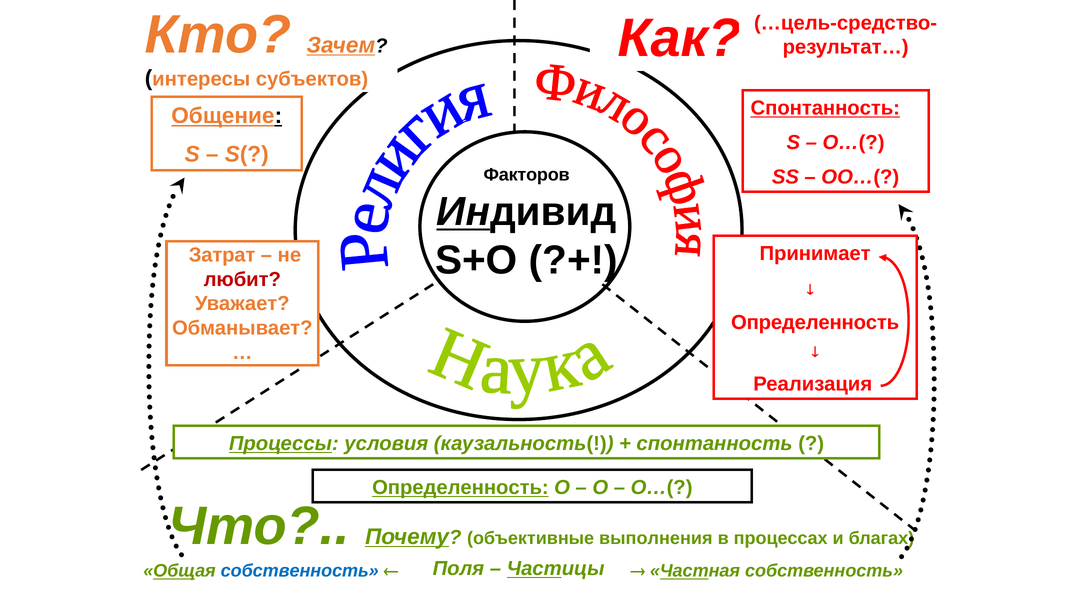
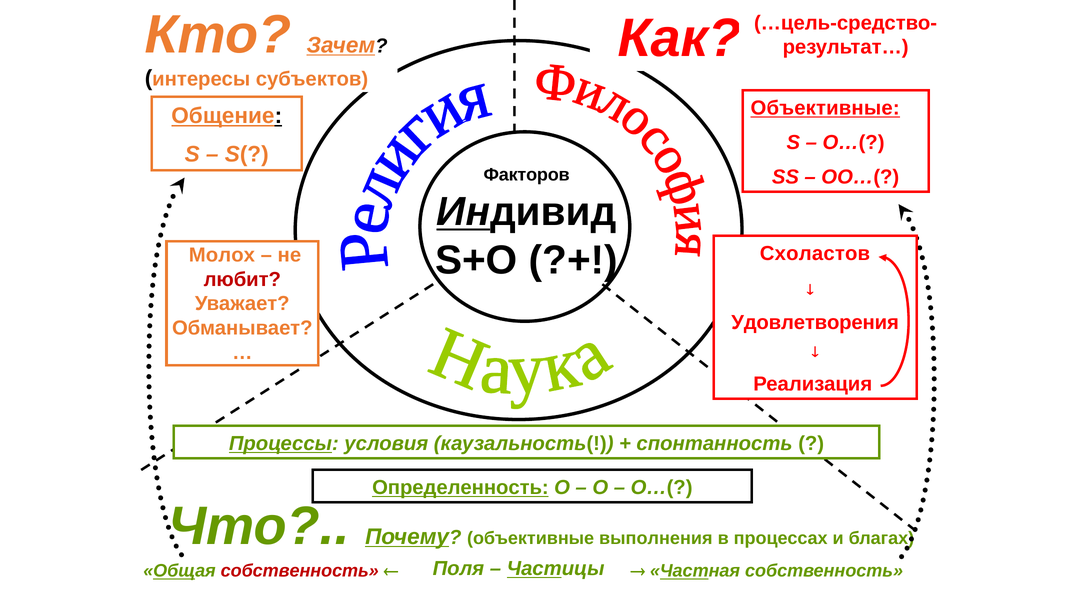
Спонтанность at (825, 108): Спонтанность -> Объективные
Принимает: Принимает -> Схоластов
Затрат: Затрат -> Молох
Определенность at (815, 323): Определенность -> Удовлетворения
собственность at (300, 571) colour: blue -> red
